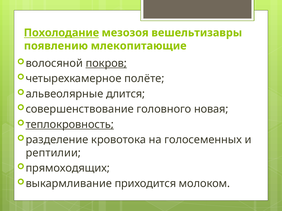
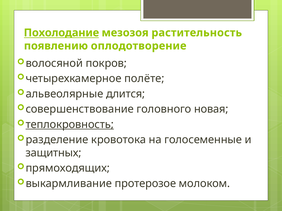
вешельтизавры: вешельтизавры -> растительность
млекопитающие: млекопитающие -> оплодотворение
покров underline: present -> none
голосеменных: голосеменных -> голосеменные
рептилии: рептилии -> защитных
приходится: приходится -> протерозое
